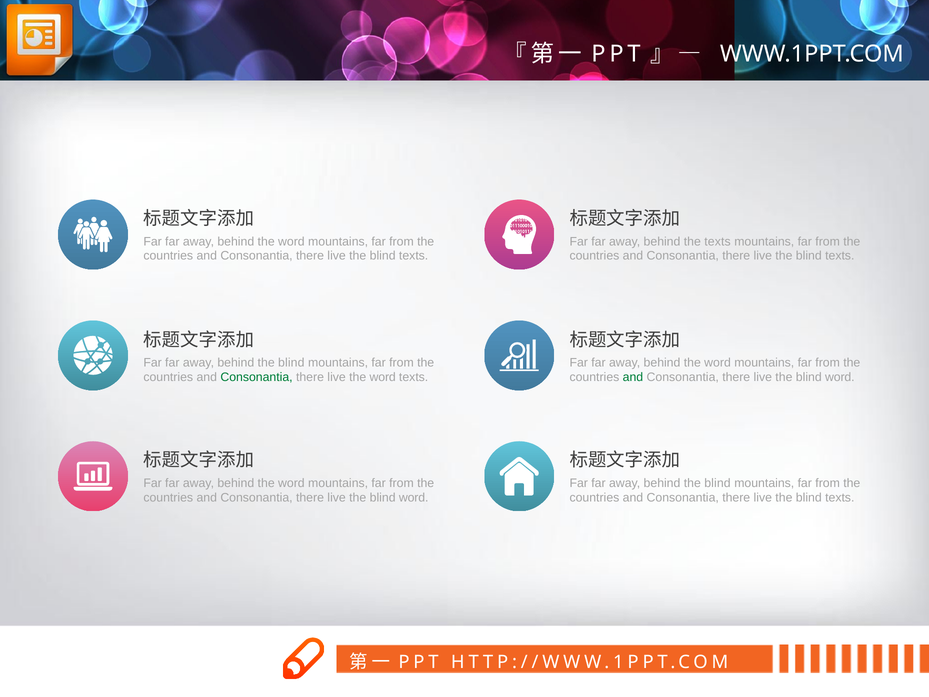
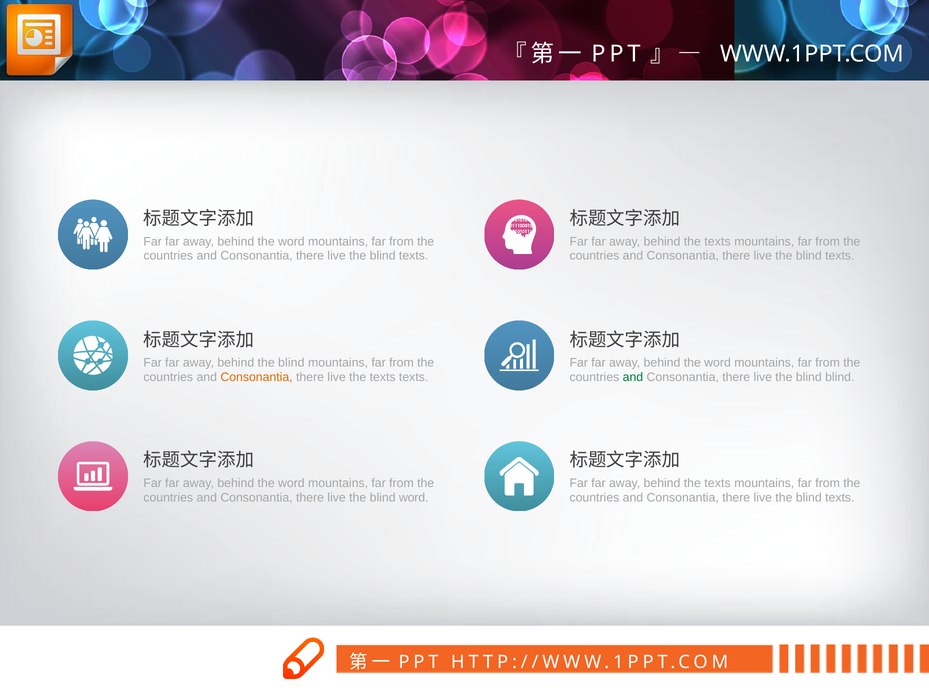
Consonantia at (257, 377) colour: green -> orange
live the word: word -> texts
word at (840, 377): word -> blind
blind at (717, 483): blind -> texts
